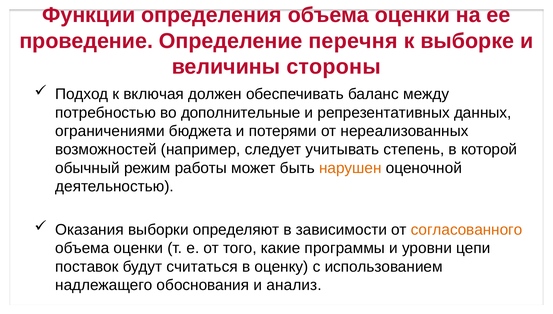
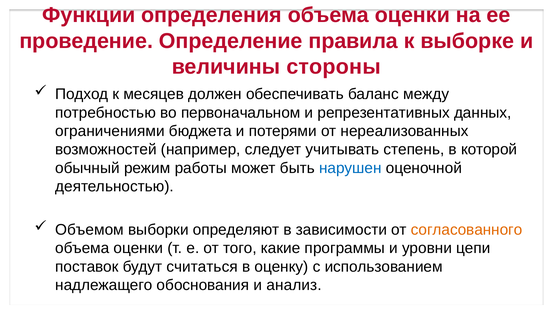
перечня: перечня -> правила
включая: включая -> месяцев
дополнительные: дополнительные -> первоначальном
нарушен colour: orange -> blue
Оказания: Оказания -> Объемом
